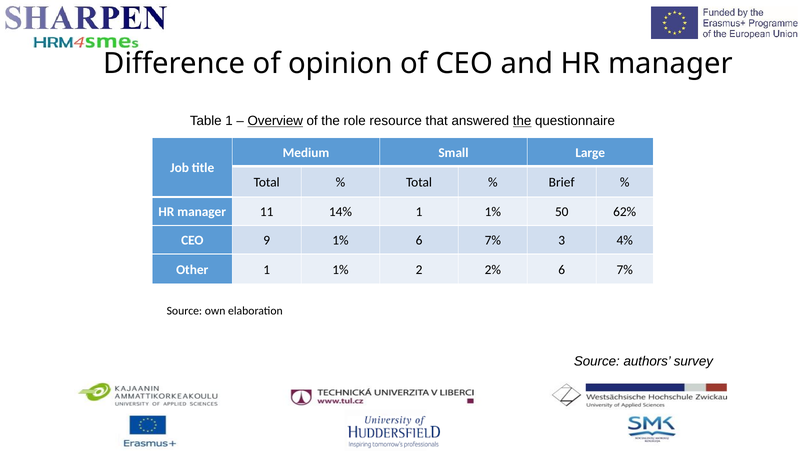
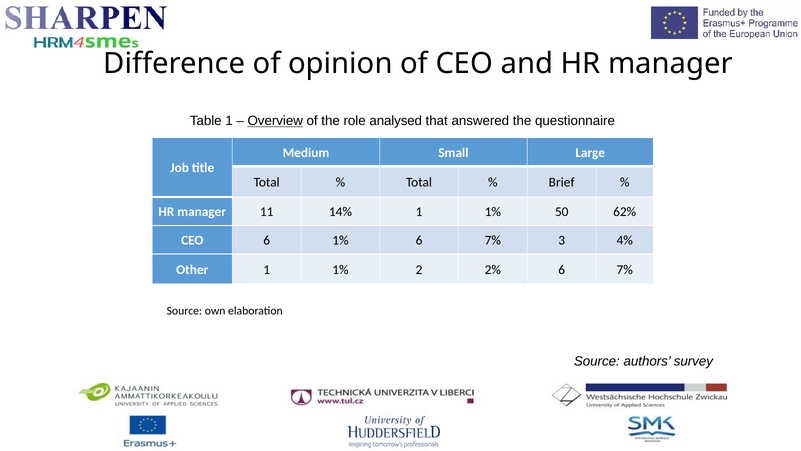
resource: resource -> analysed
the at (522, 121) underline: present -> none
CEO 9: 9 -> 6
